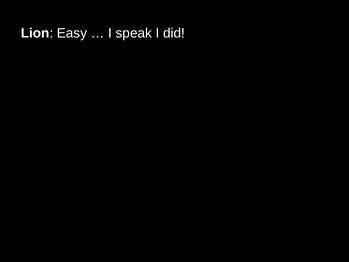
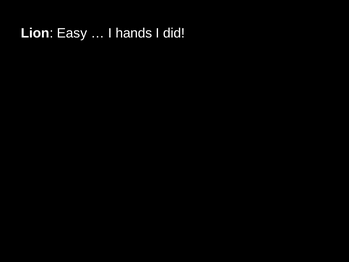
speak: speak -> hands
